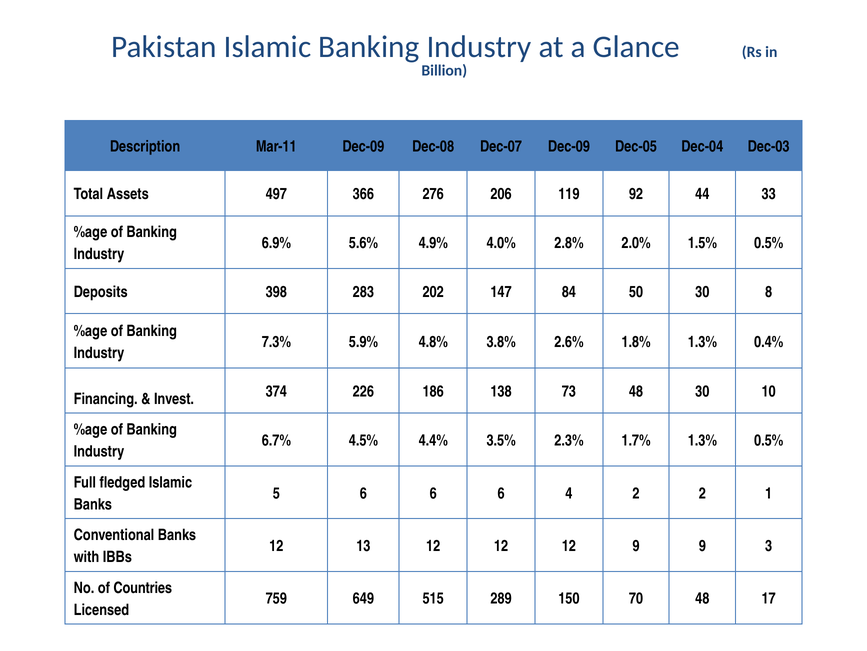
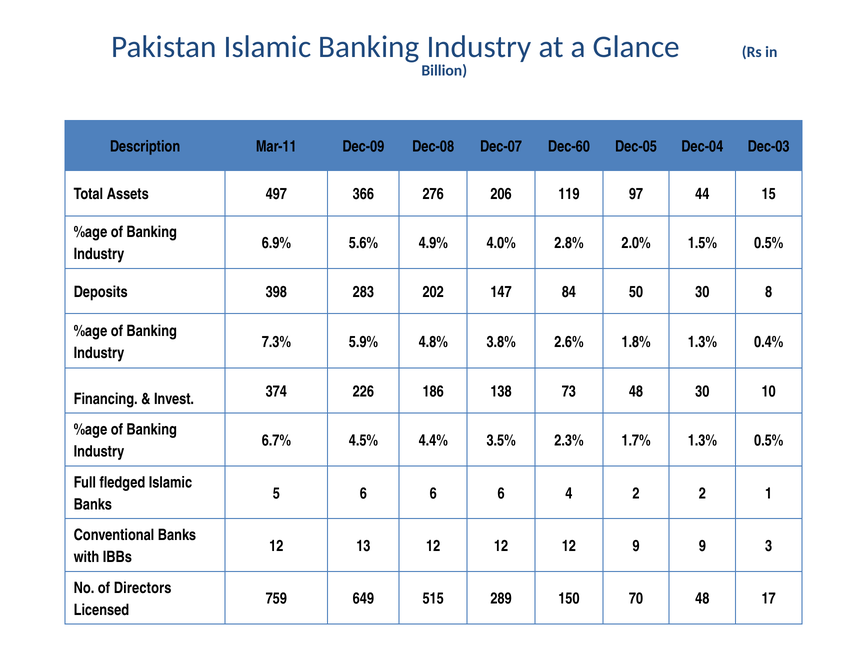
Dec-07 Dec-09: Dec-09 -> Dec-60
92: 92 -> 97
33: 33 -> 15
Countries: Countries -> Directors
